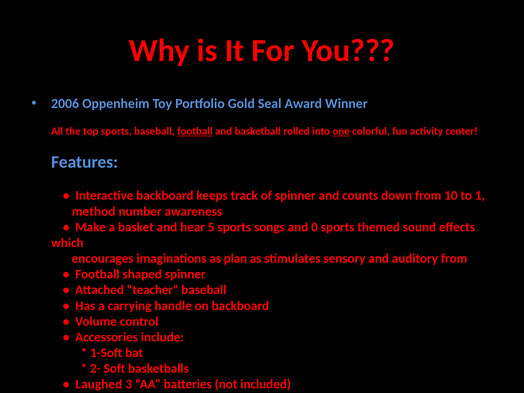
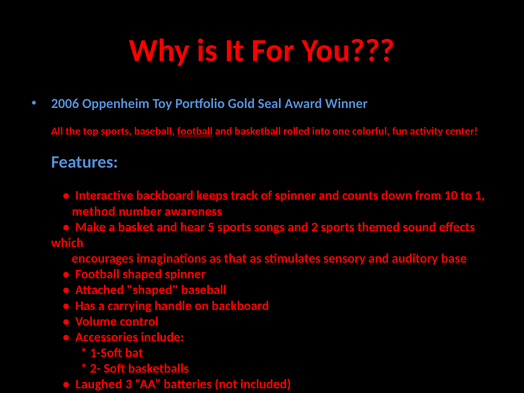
one underline: present -> none
0: 0 -> 2
plan: plan -> that
auditory from: from -> base
Attached teacher: teacher -> shaped
